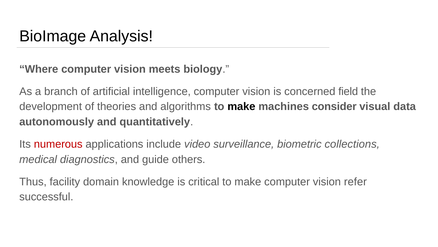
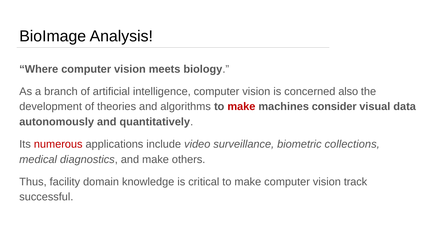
field: field -> also
make at (241, 106) colour: black -> red
and guide: guide -> make
refer: refer -> track
